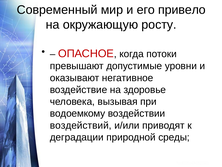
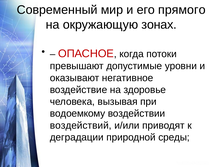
привело: привело -> прямого
росту: росту -> зонах
